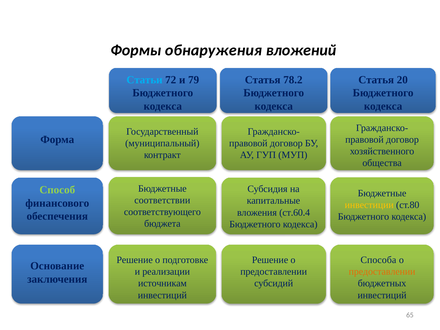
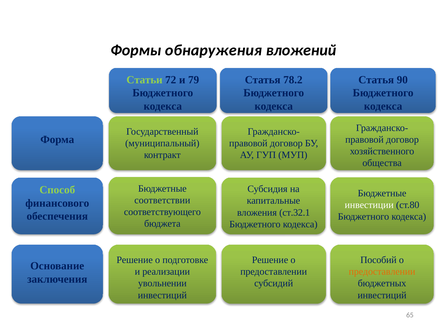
Статьи colour: light blue -> light green
20: 20 -> 90
инвестиции colour: yellow -> white
ст.60.4: ст.60.4 -> ст.32.1
Способа: Способа -> Пособий
источникам: источникам -> увольнении
